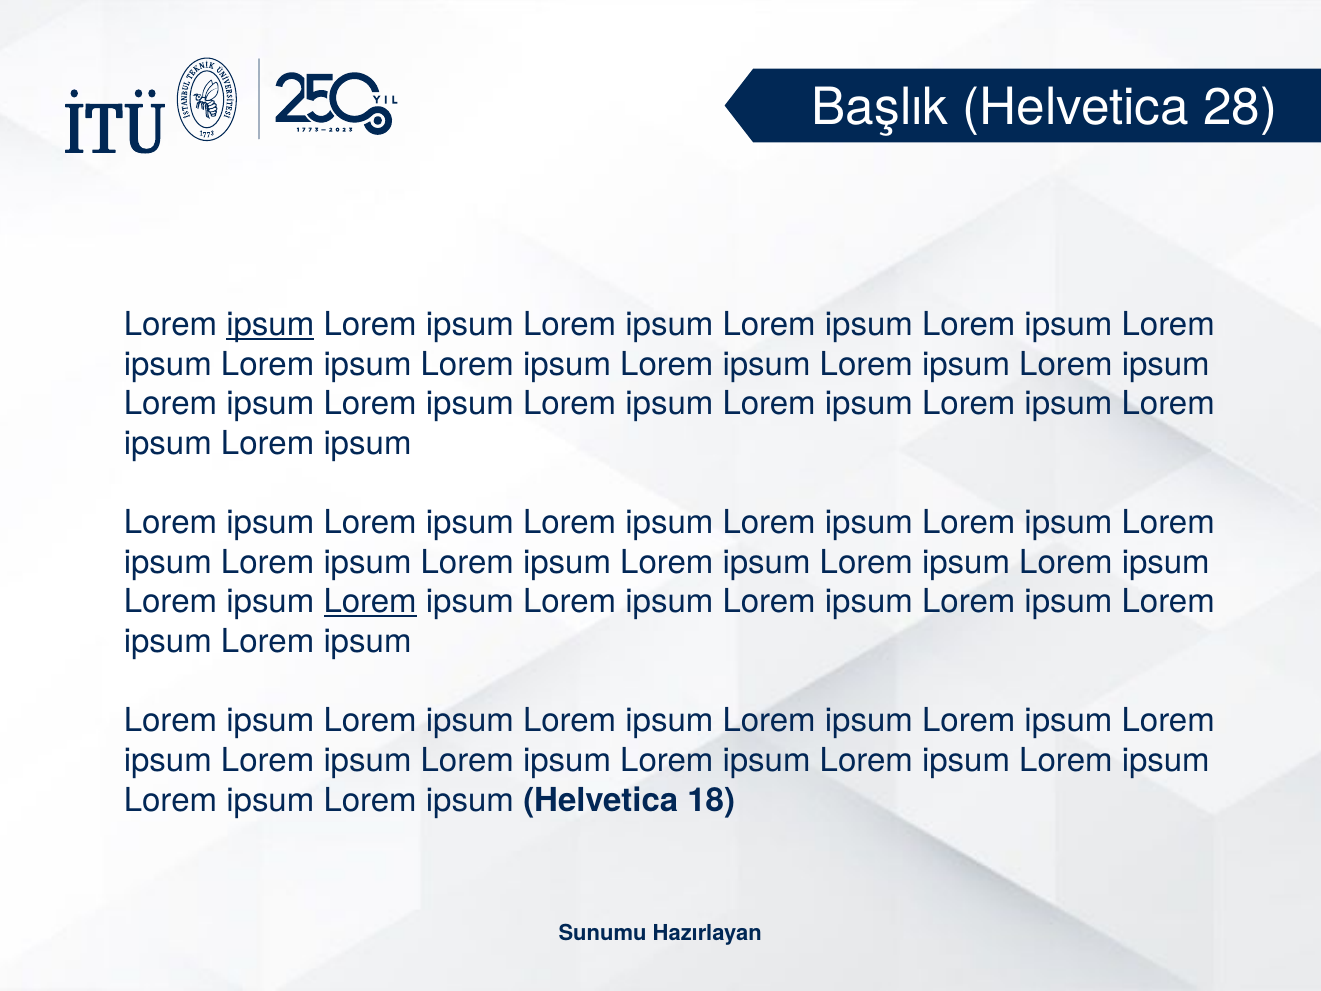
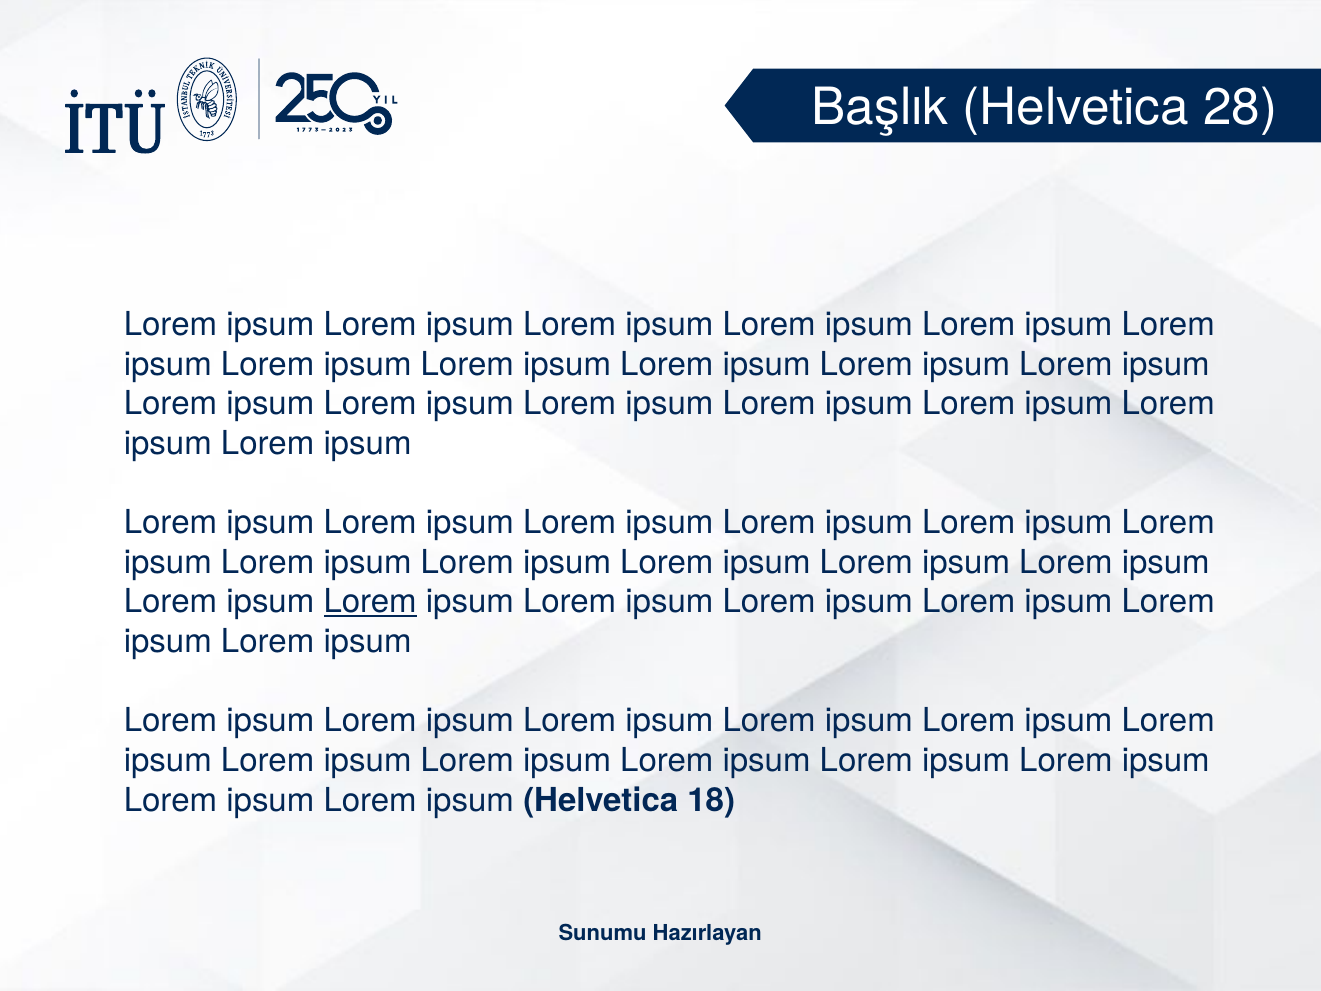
ipsum at (270, 324) underline: present -> none
